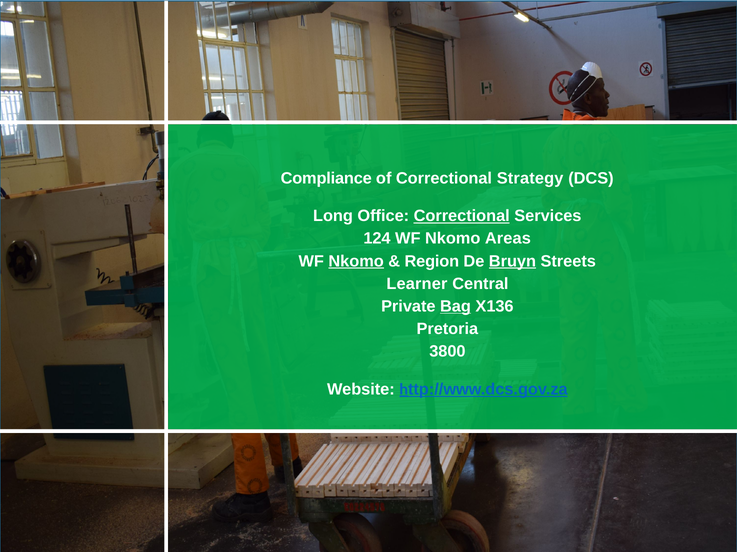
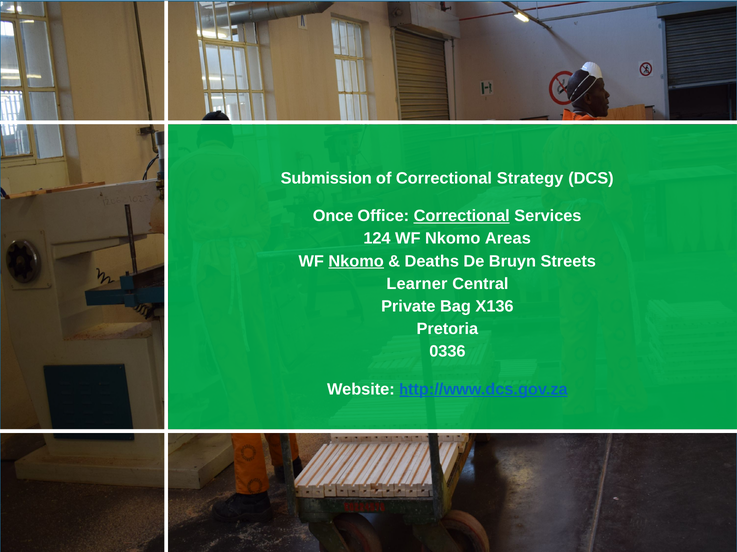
Compliance: Compliance -> Submission
Long: Long -> Once
Region: Region -> Deaths
Bruyn underline: present -> none
Bag underline: present -> none
3800: 3800 -> 0336
